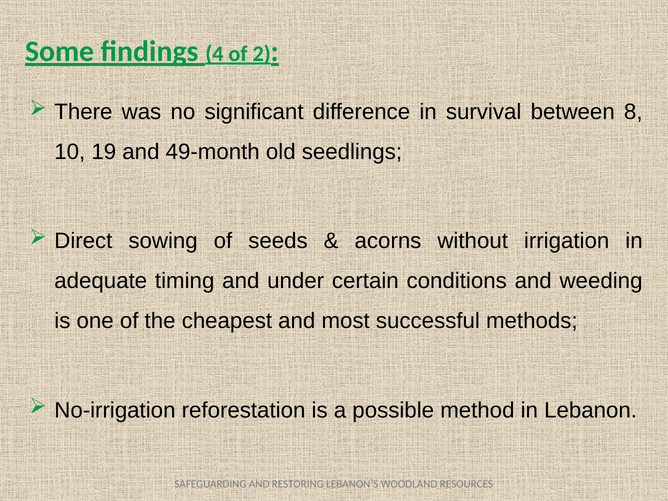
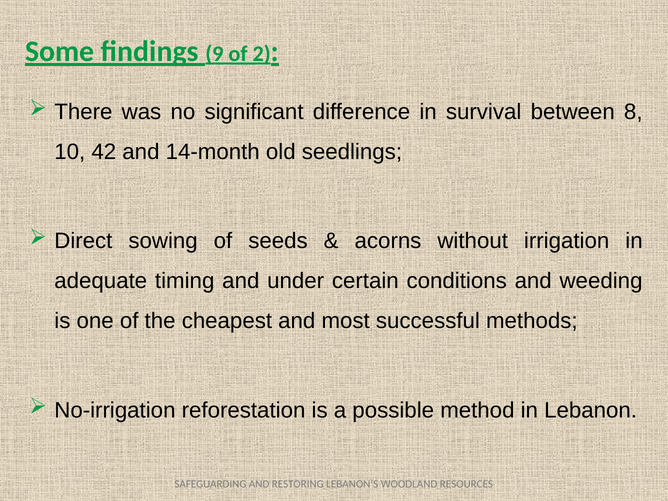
4: 4 -> 9
19: 19 -> 42
49-month: 49-month -> 14-month
